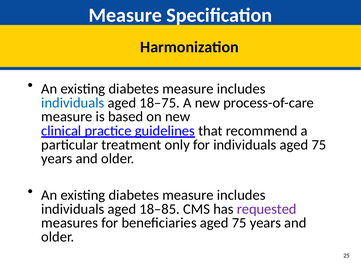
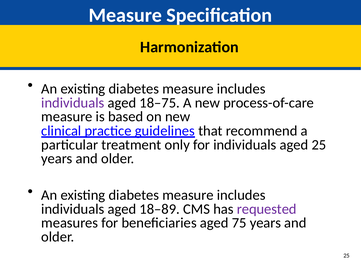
individuals at (73, 103) colour: blue -> purple
individuals aged 75: 75 -> 25
18–85: 18–85 -> 18–89
